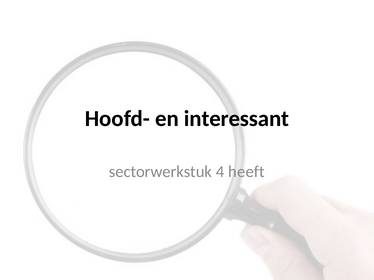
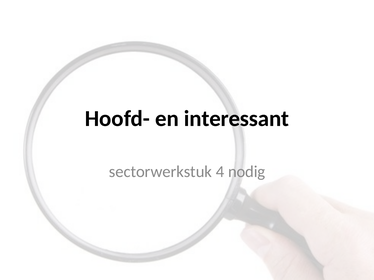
heeft: heeft -> nodig
